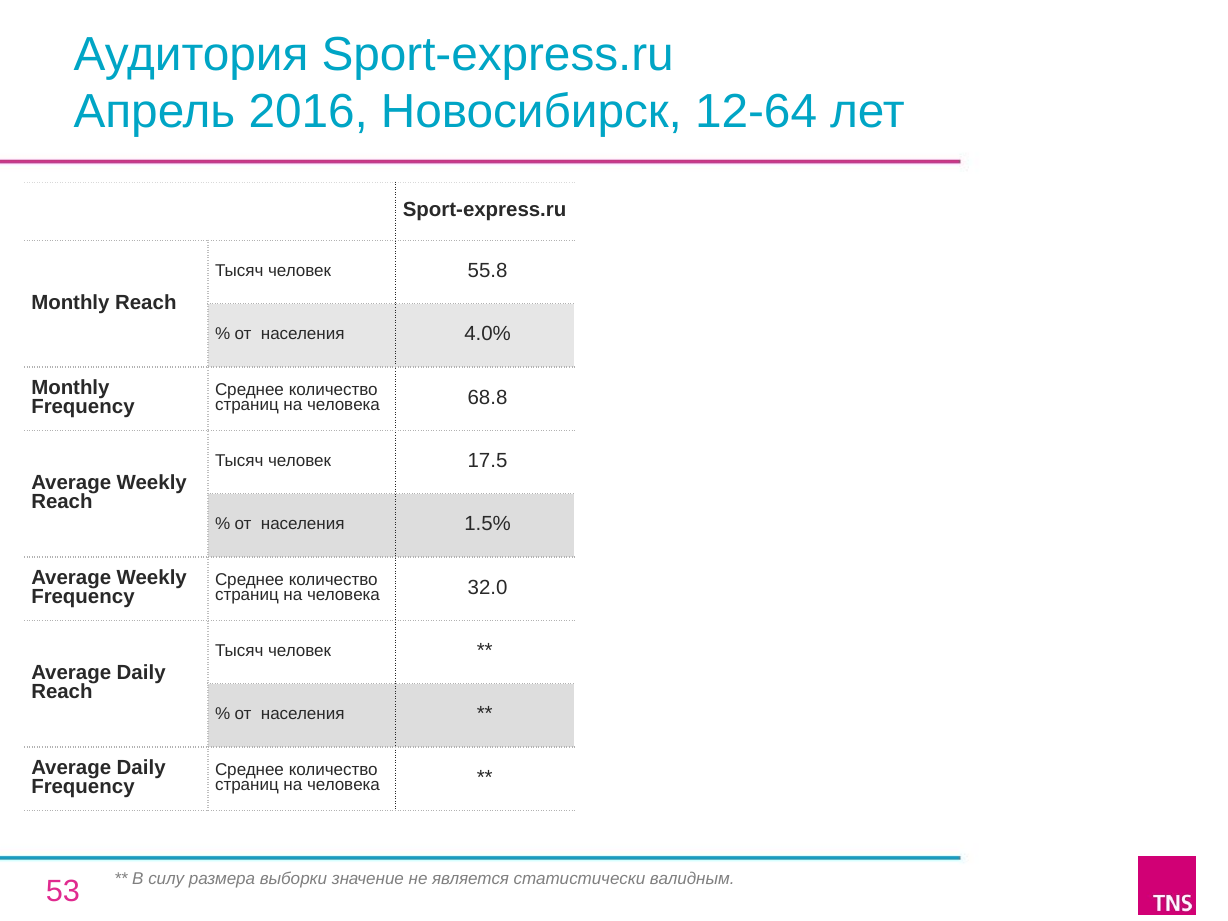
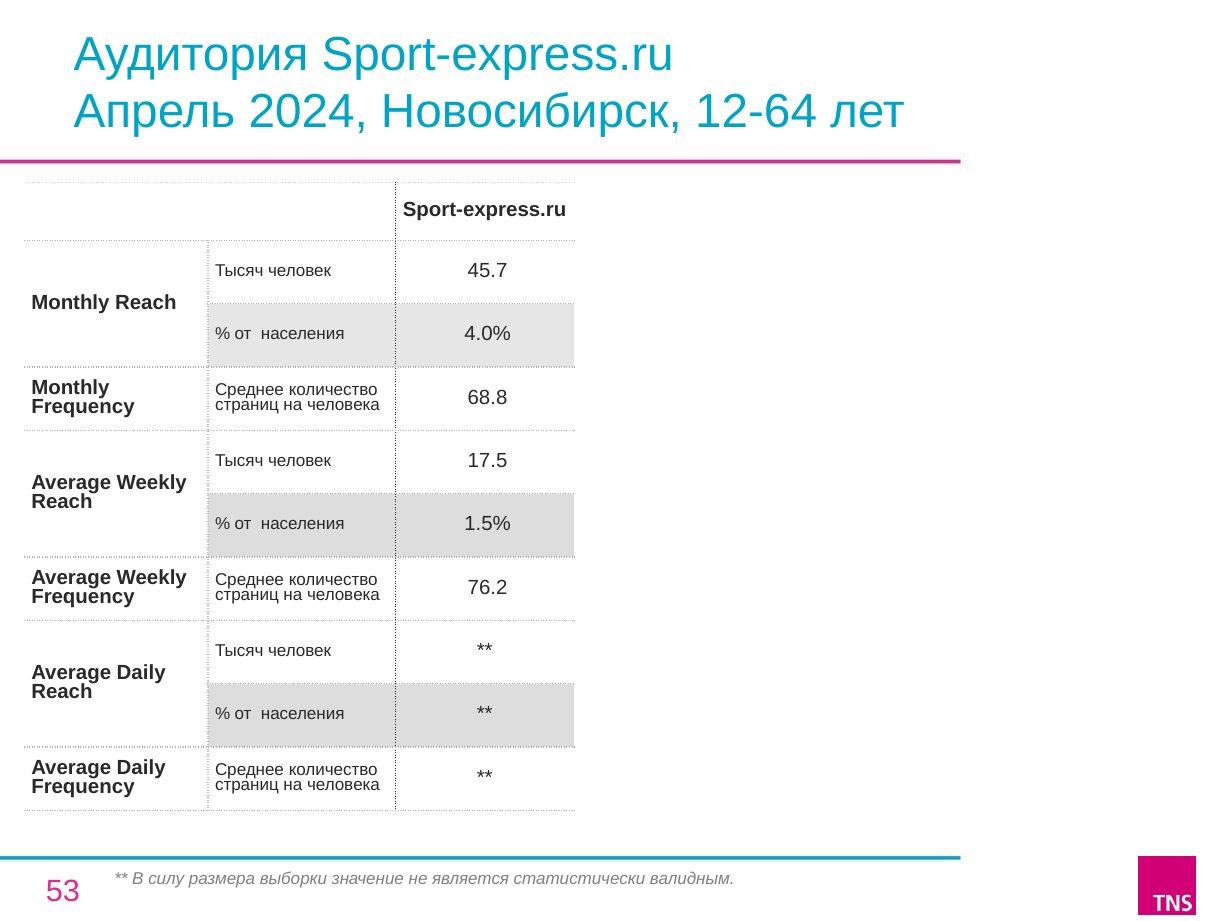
2016: 2016 -> 2024
55.8: 55.8 -> 45.7
32.0: 32.0 -> 76.2
